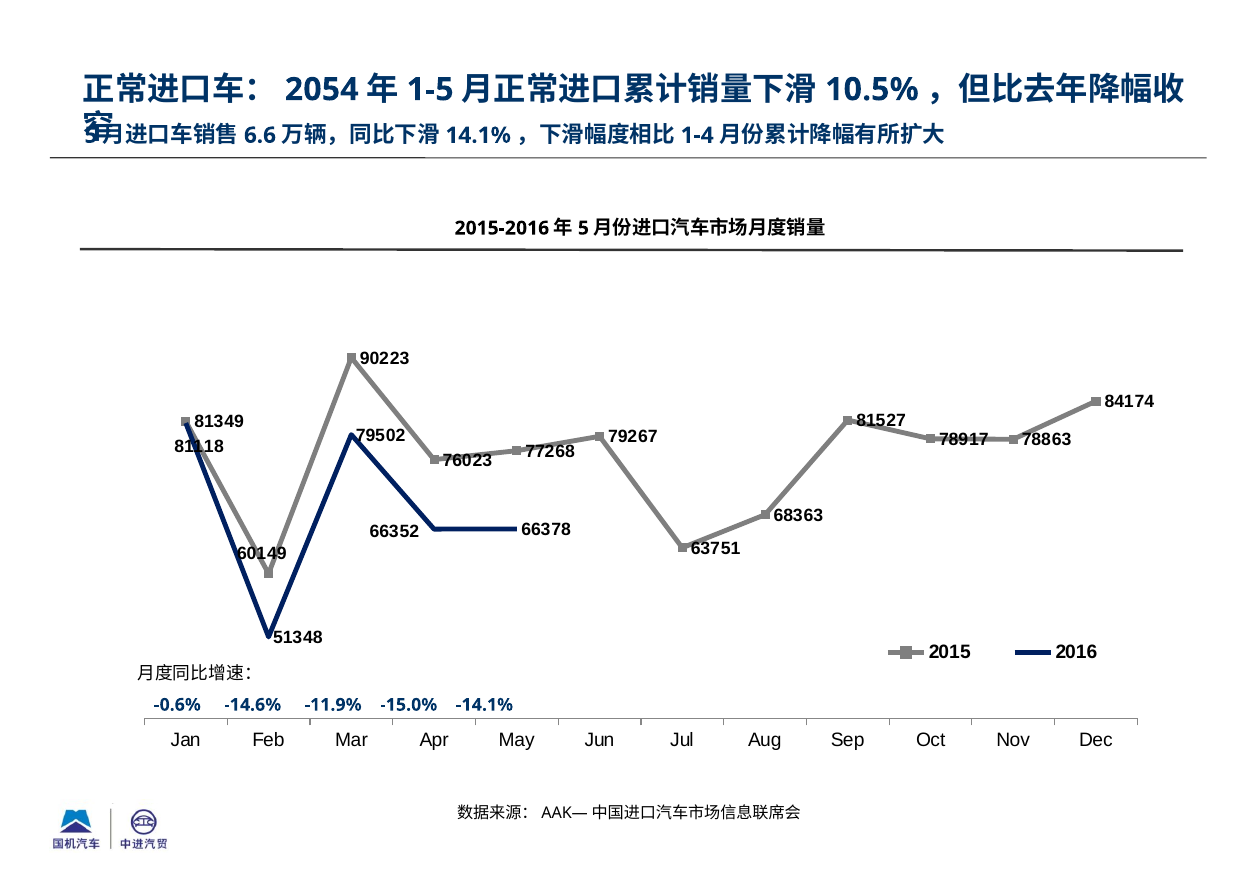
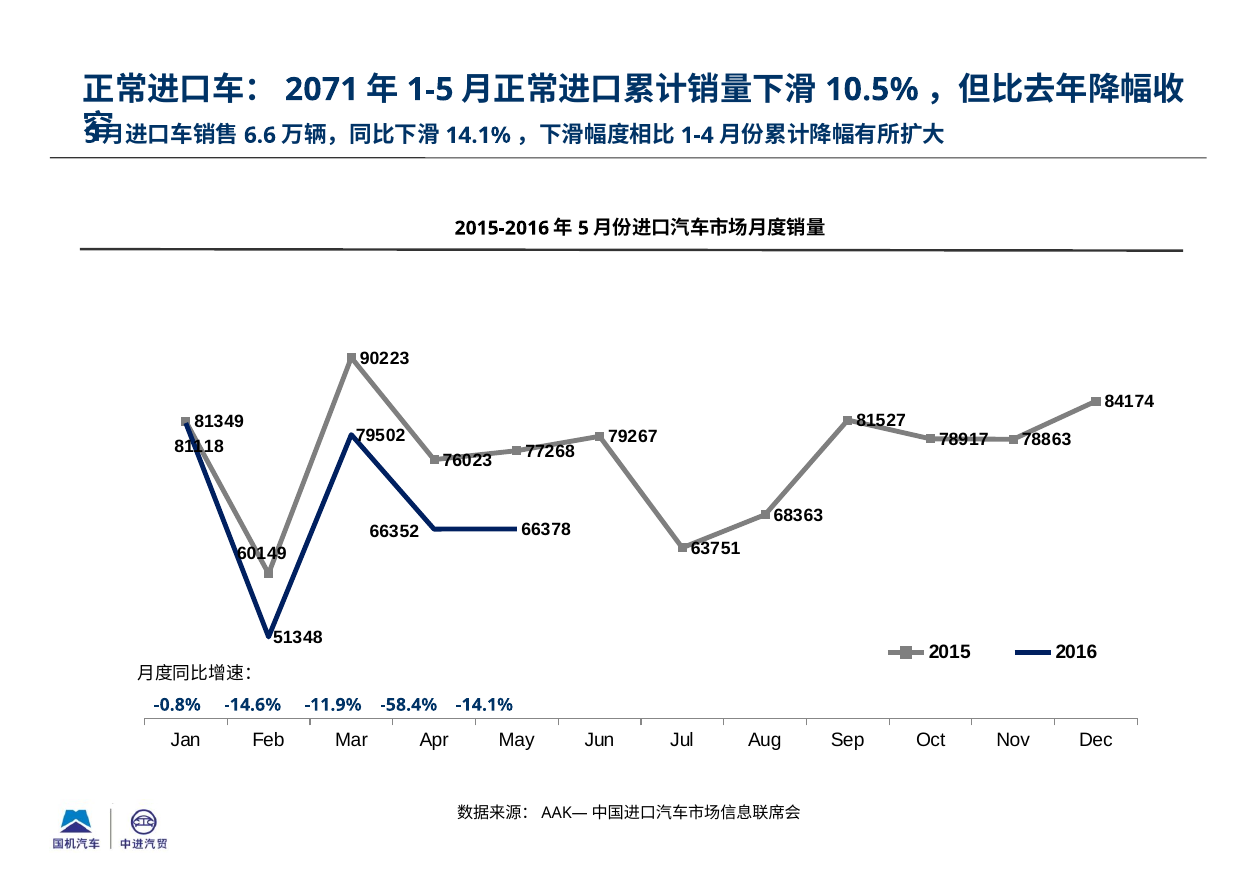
2054: 2054 -> 2071
-0.6%: -0.6% -> -0.8%
-15.0%: -15.0% -> -58.4%
